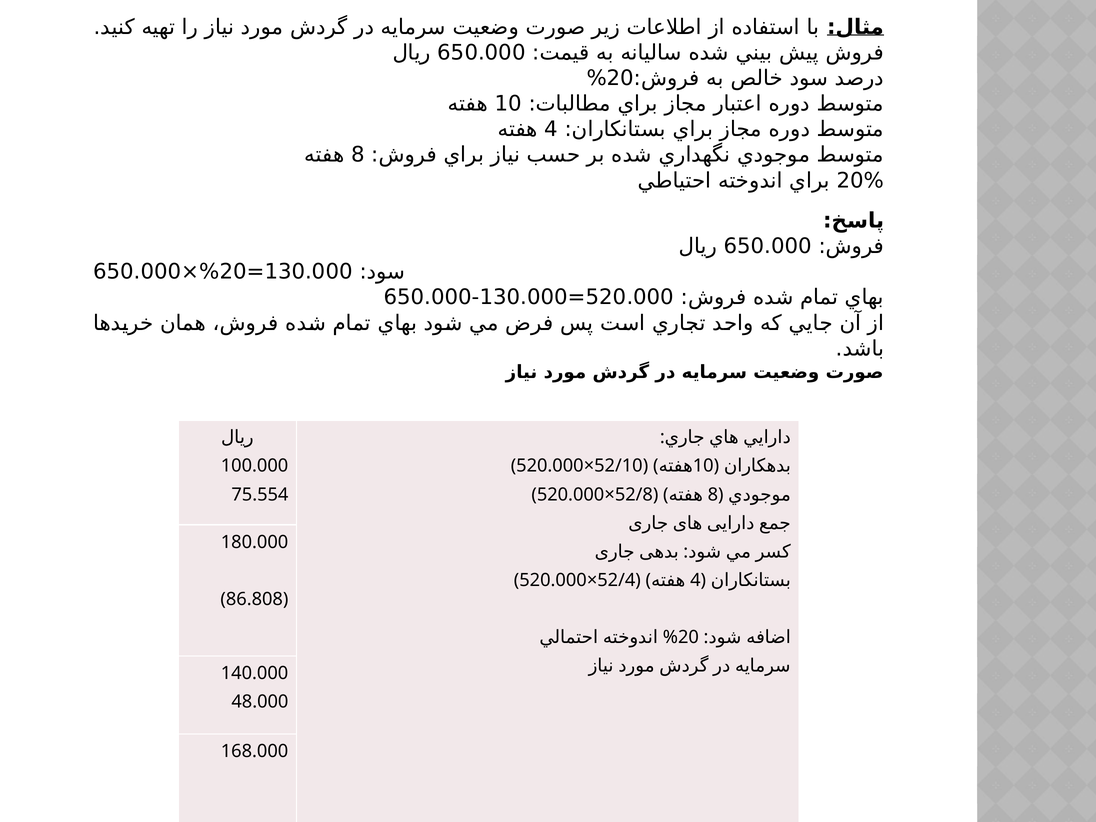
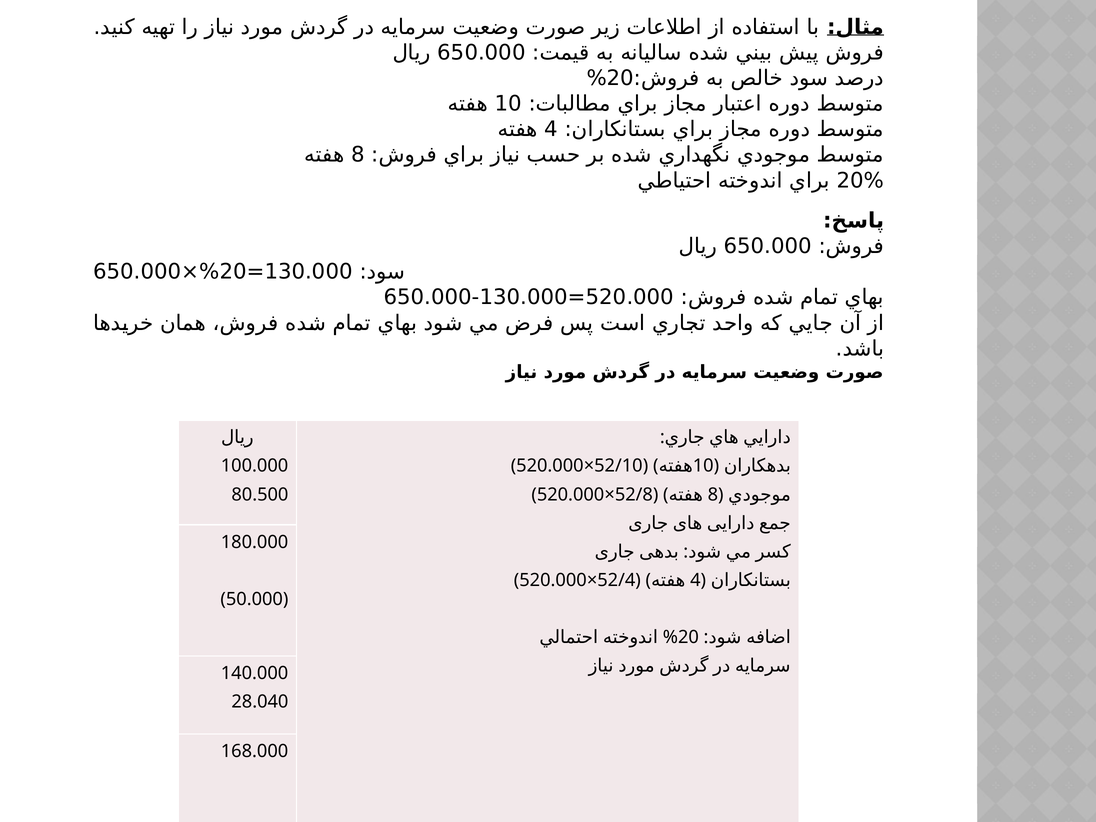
75.554: 75.554 -> 80.500
86.808: 86.808 -> 50.000
48.000: 48.000 -> 28.040
